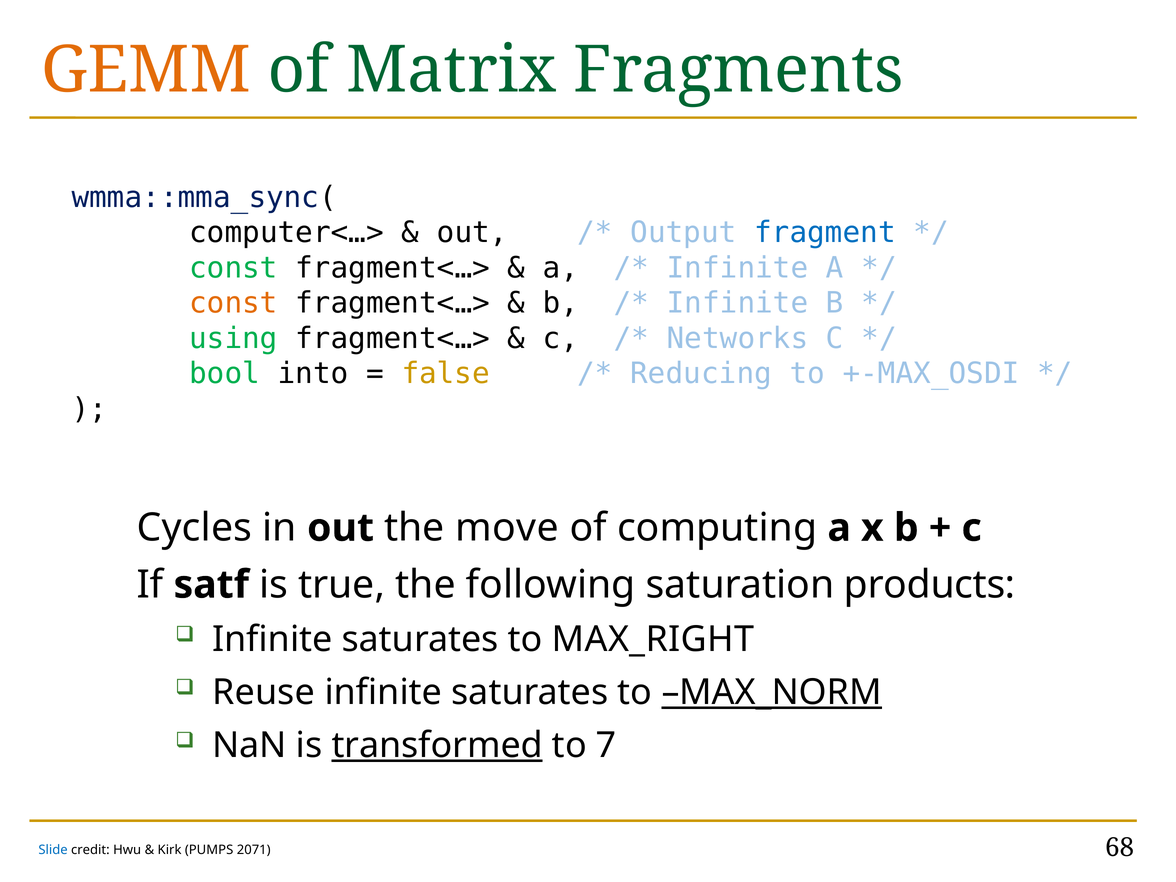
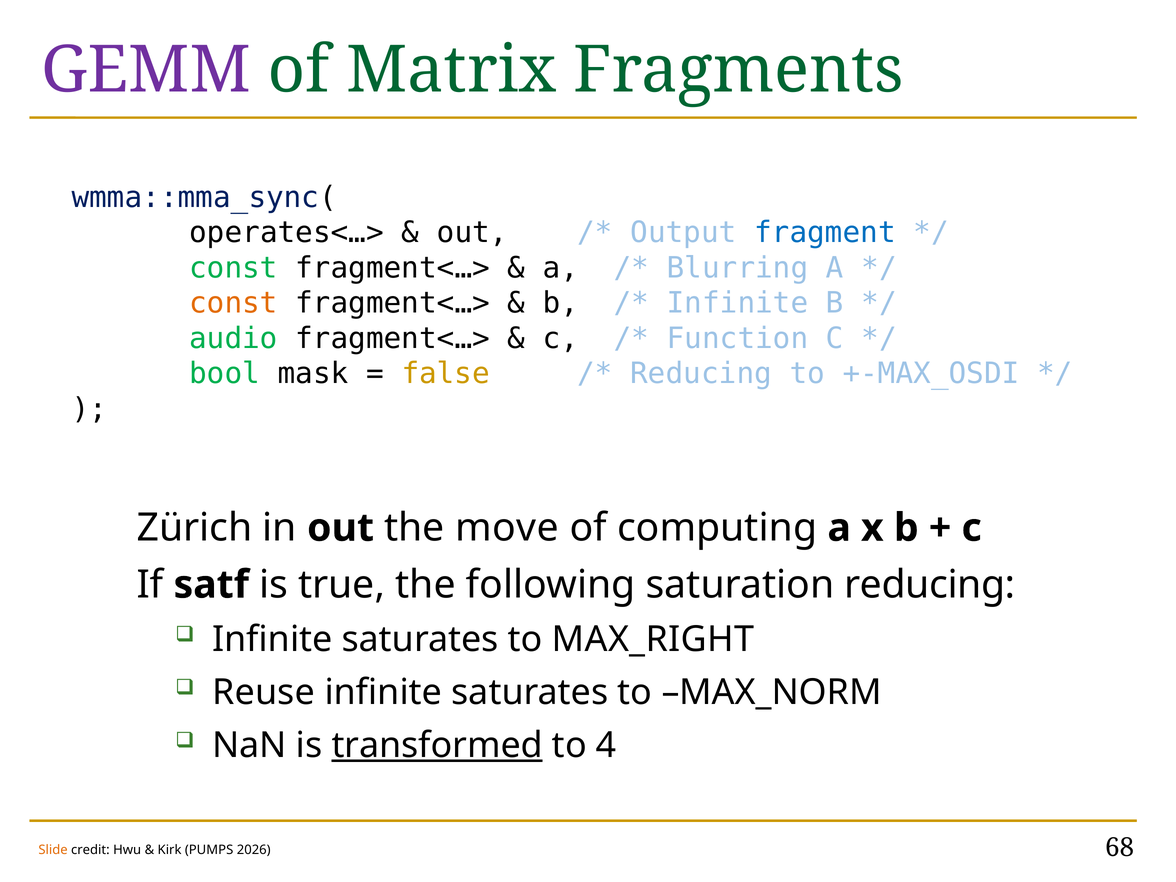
GEMM colour: orange -> purple
computer<…>: computer<…> -> operates<…>
Infinite at (738, 268): Infinite -> Blurring
using: using -> audio
Networks: Networks -> Function
into: into -> mask
Cycles: Cycles -> Zürich
saturation products: products -> reducing
MAX_NORM underline: present -> none
7: 7 -> 4
Slide colour: blue -> orange
2071: 2071 -> 2026
